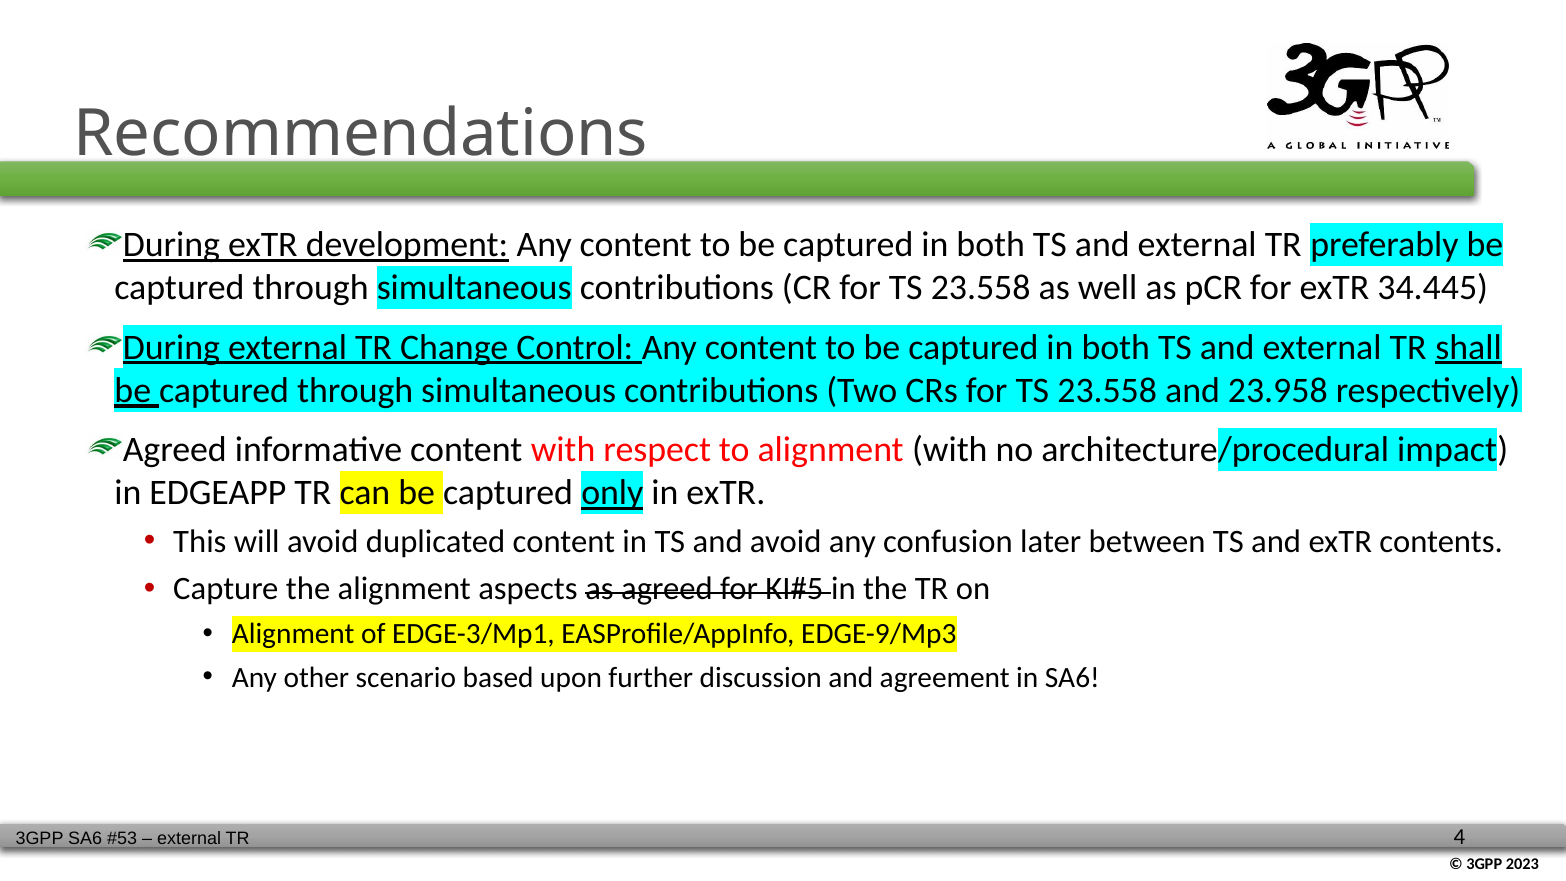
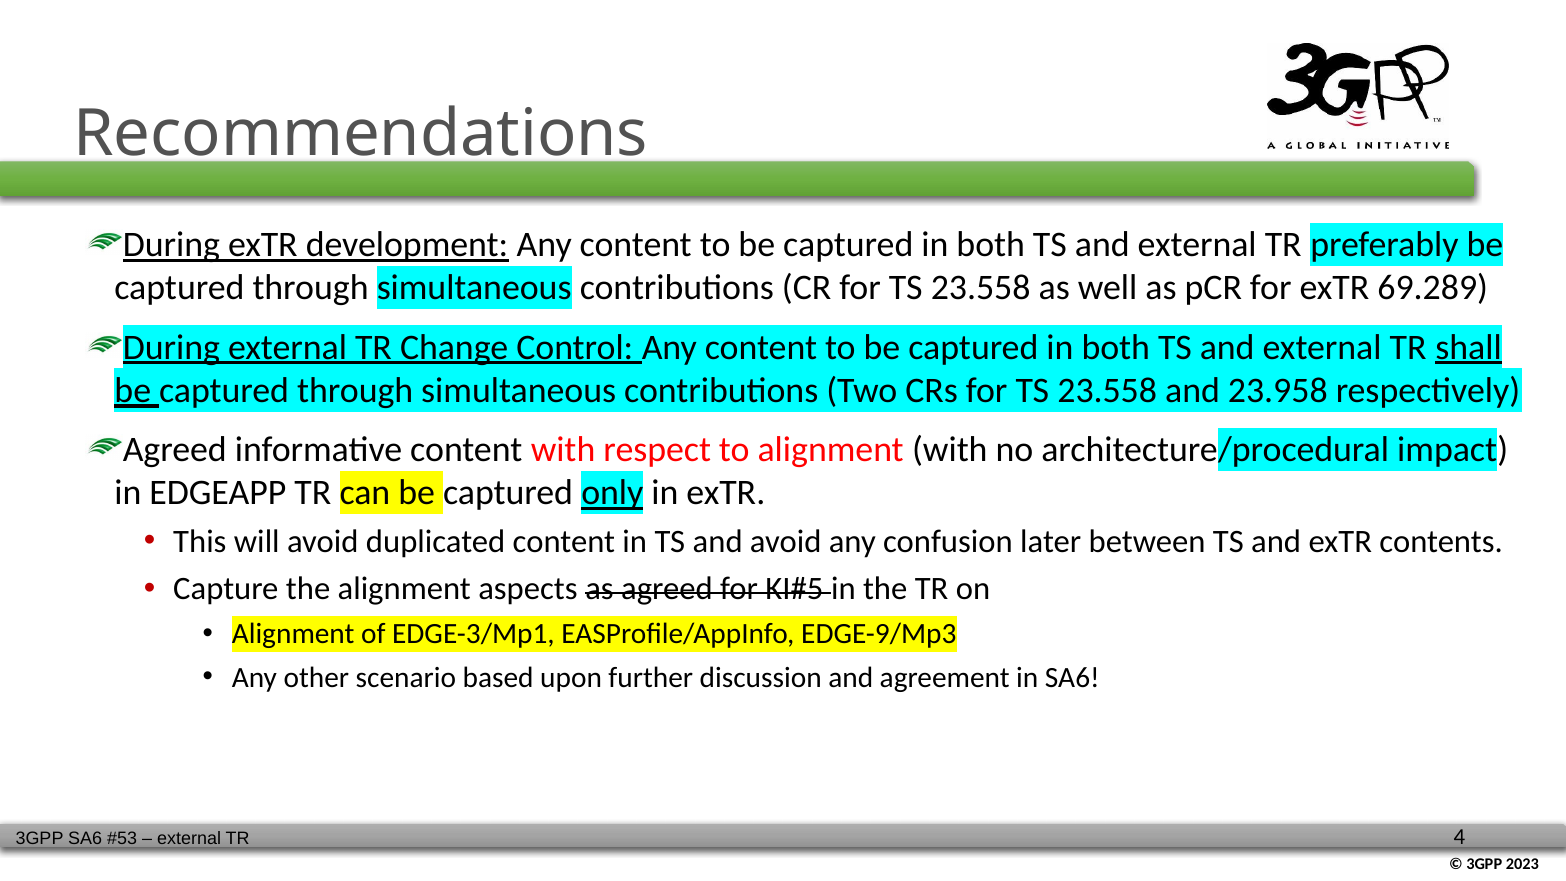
34.445: 34.445 -> 69.289
